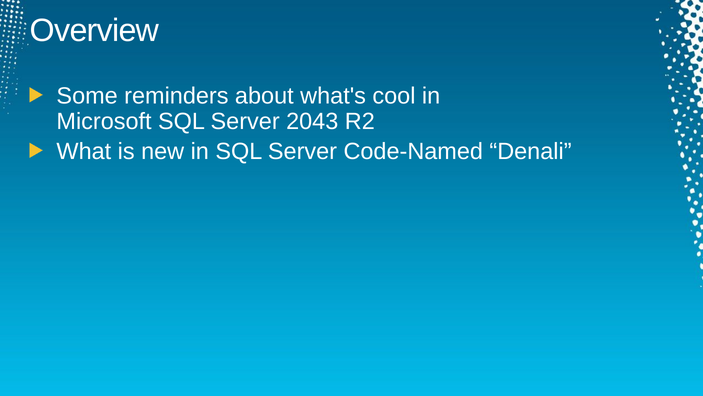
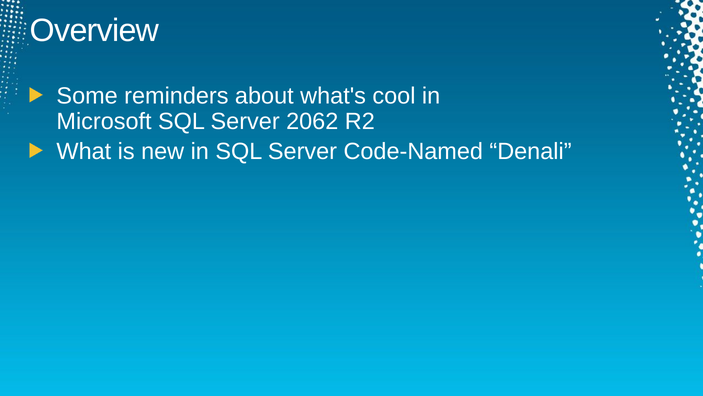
2043: 2043 -> 2062
